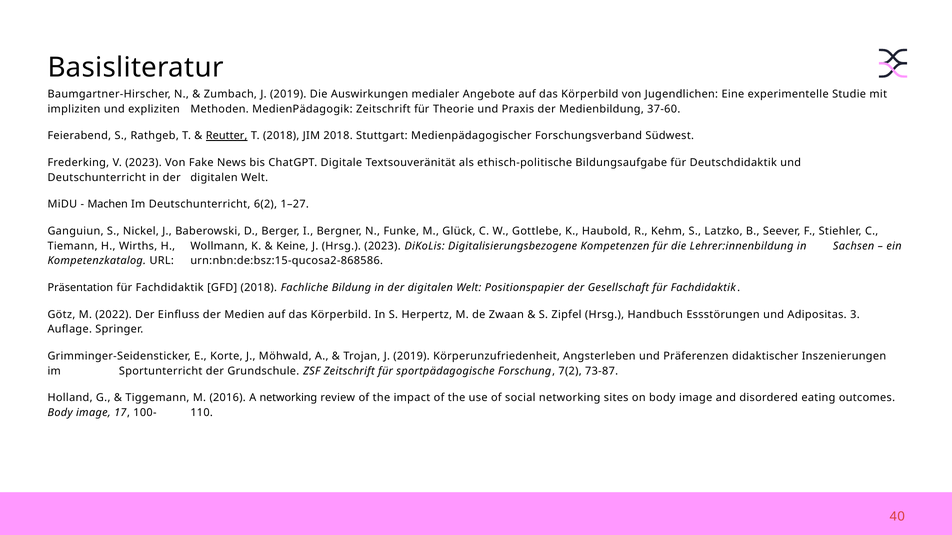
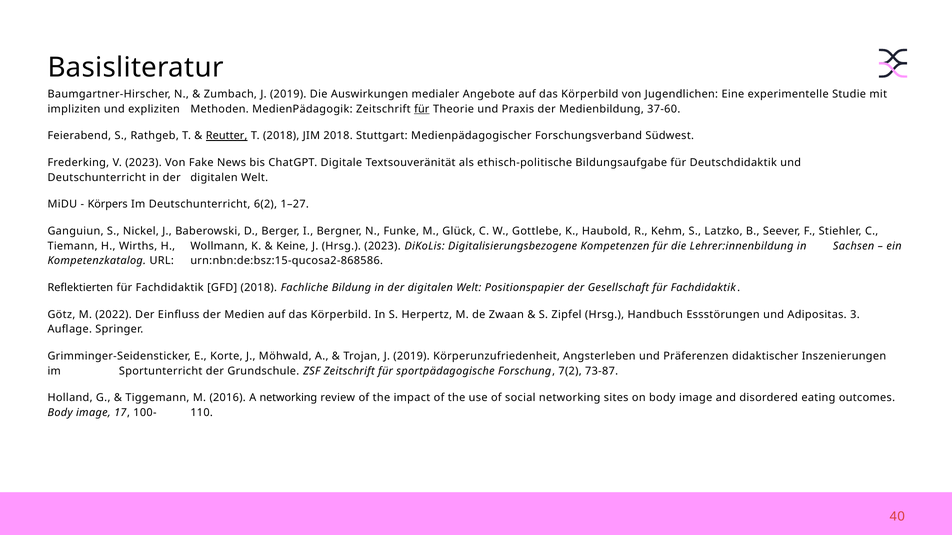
für at (422, 109) underline: none -> present
Machen: Machen -> Körpers
Präsentation: Präsentation -> Reflektierten
